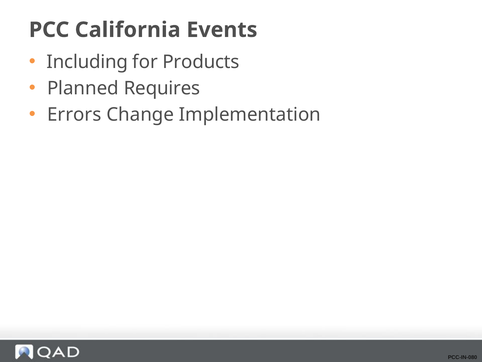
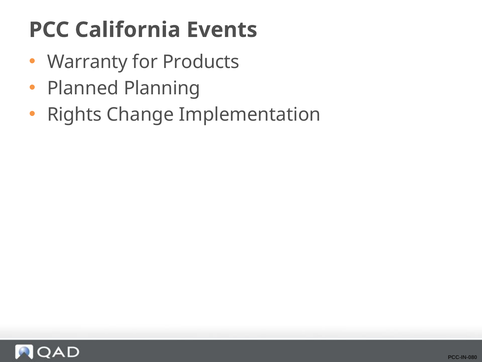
Including: Including -> Warranty
Requires: Requires -> Planning
Errors: Errors -> Rights
